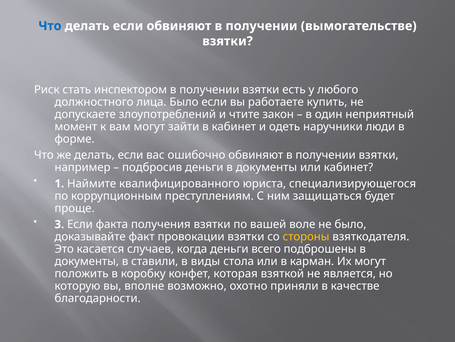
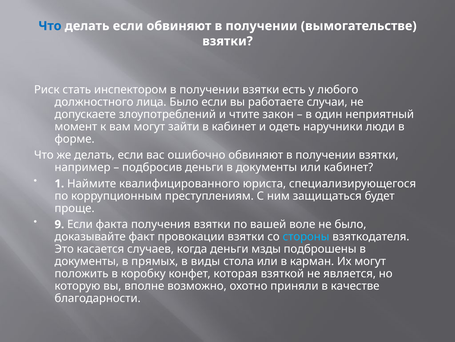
купить: купить -> случаи
3: 3 -> 9
стороны colour: yellow -> light blue
всего: всего -> мзды
ставили: ставили -> прямых
